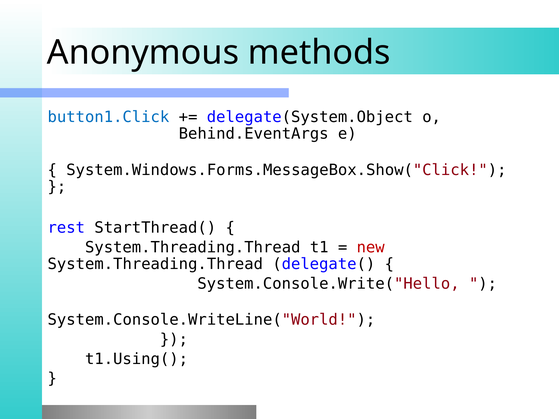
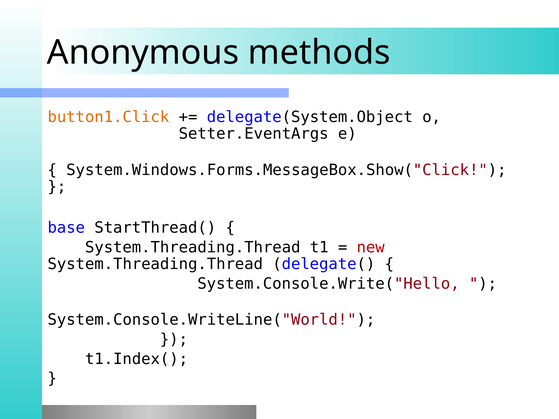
button1.Click colour: blue -> orange
Behind.EventArgs: Behind.EventArgs -> Setter.EventArgs
rest: rest -> base
t1.Using(: t1.Using( -> t1.Index(
